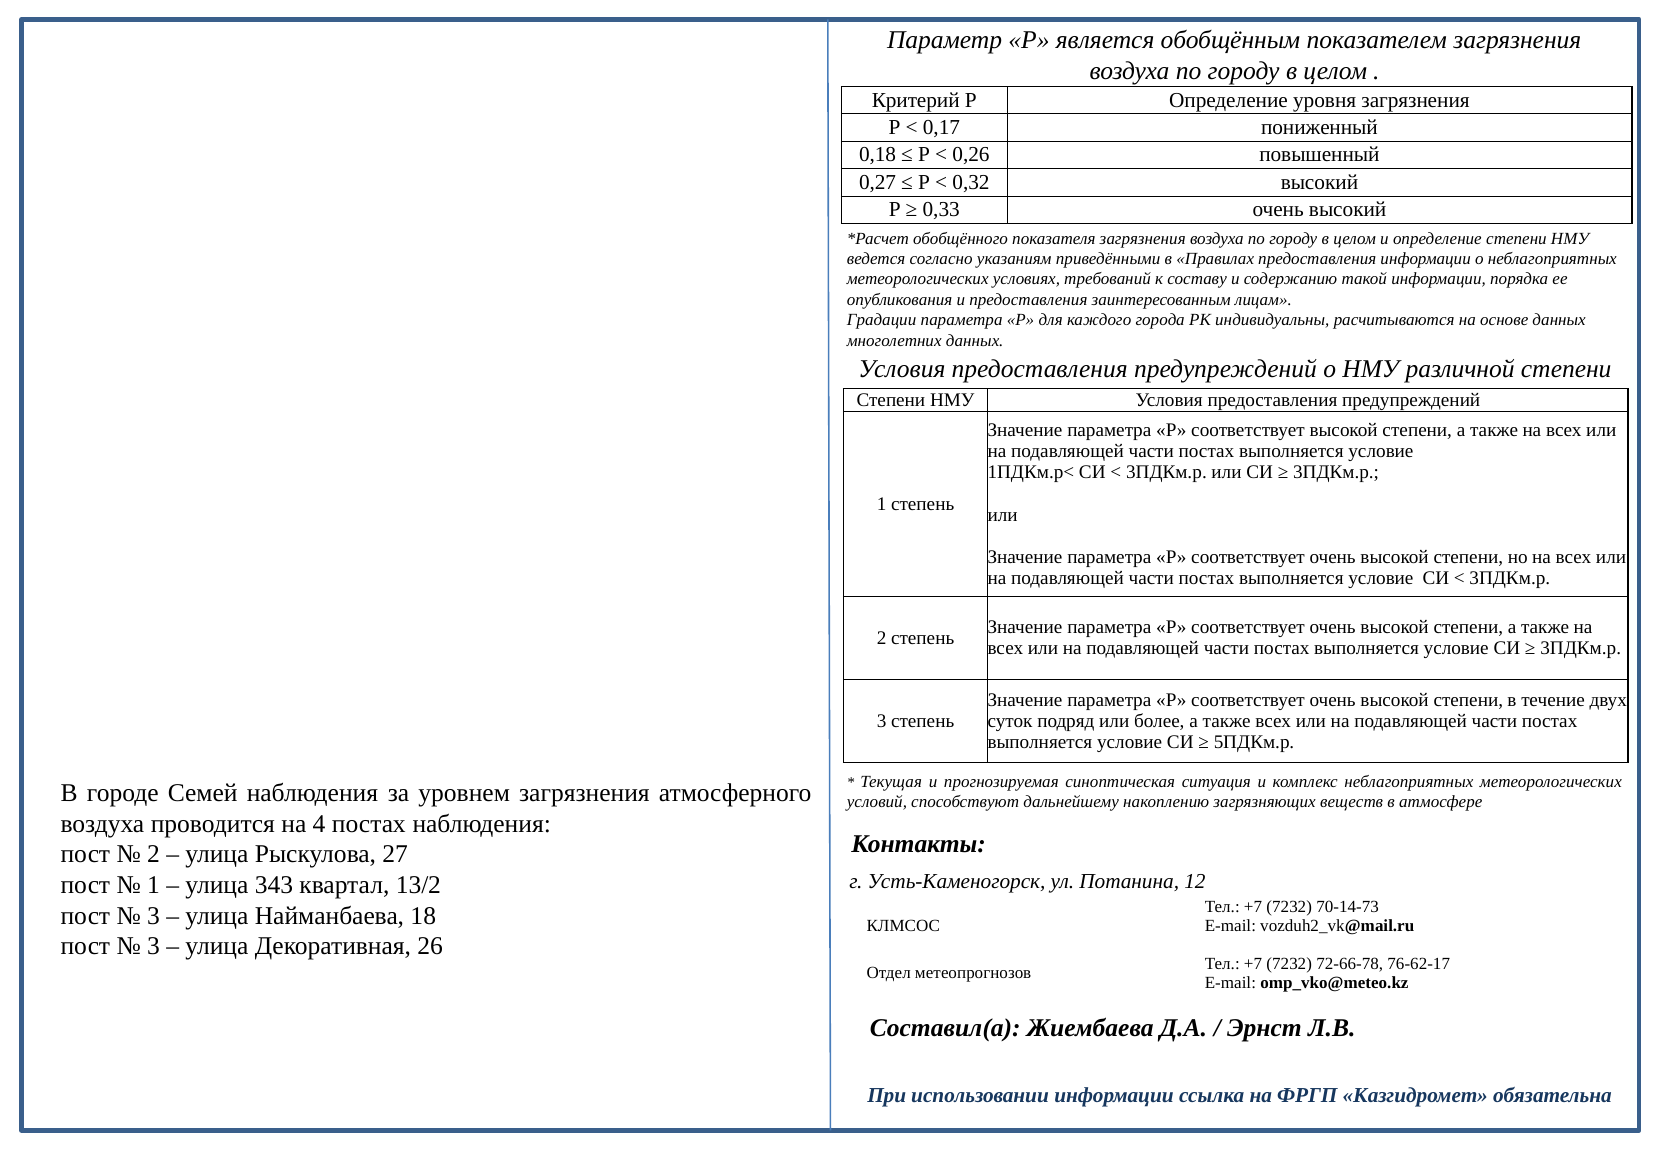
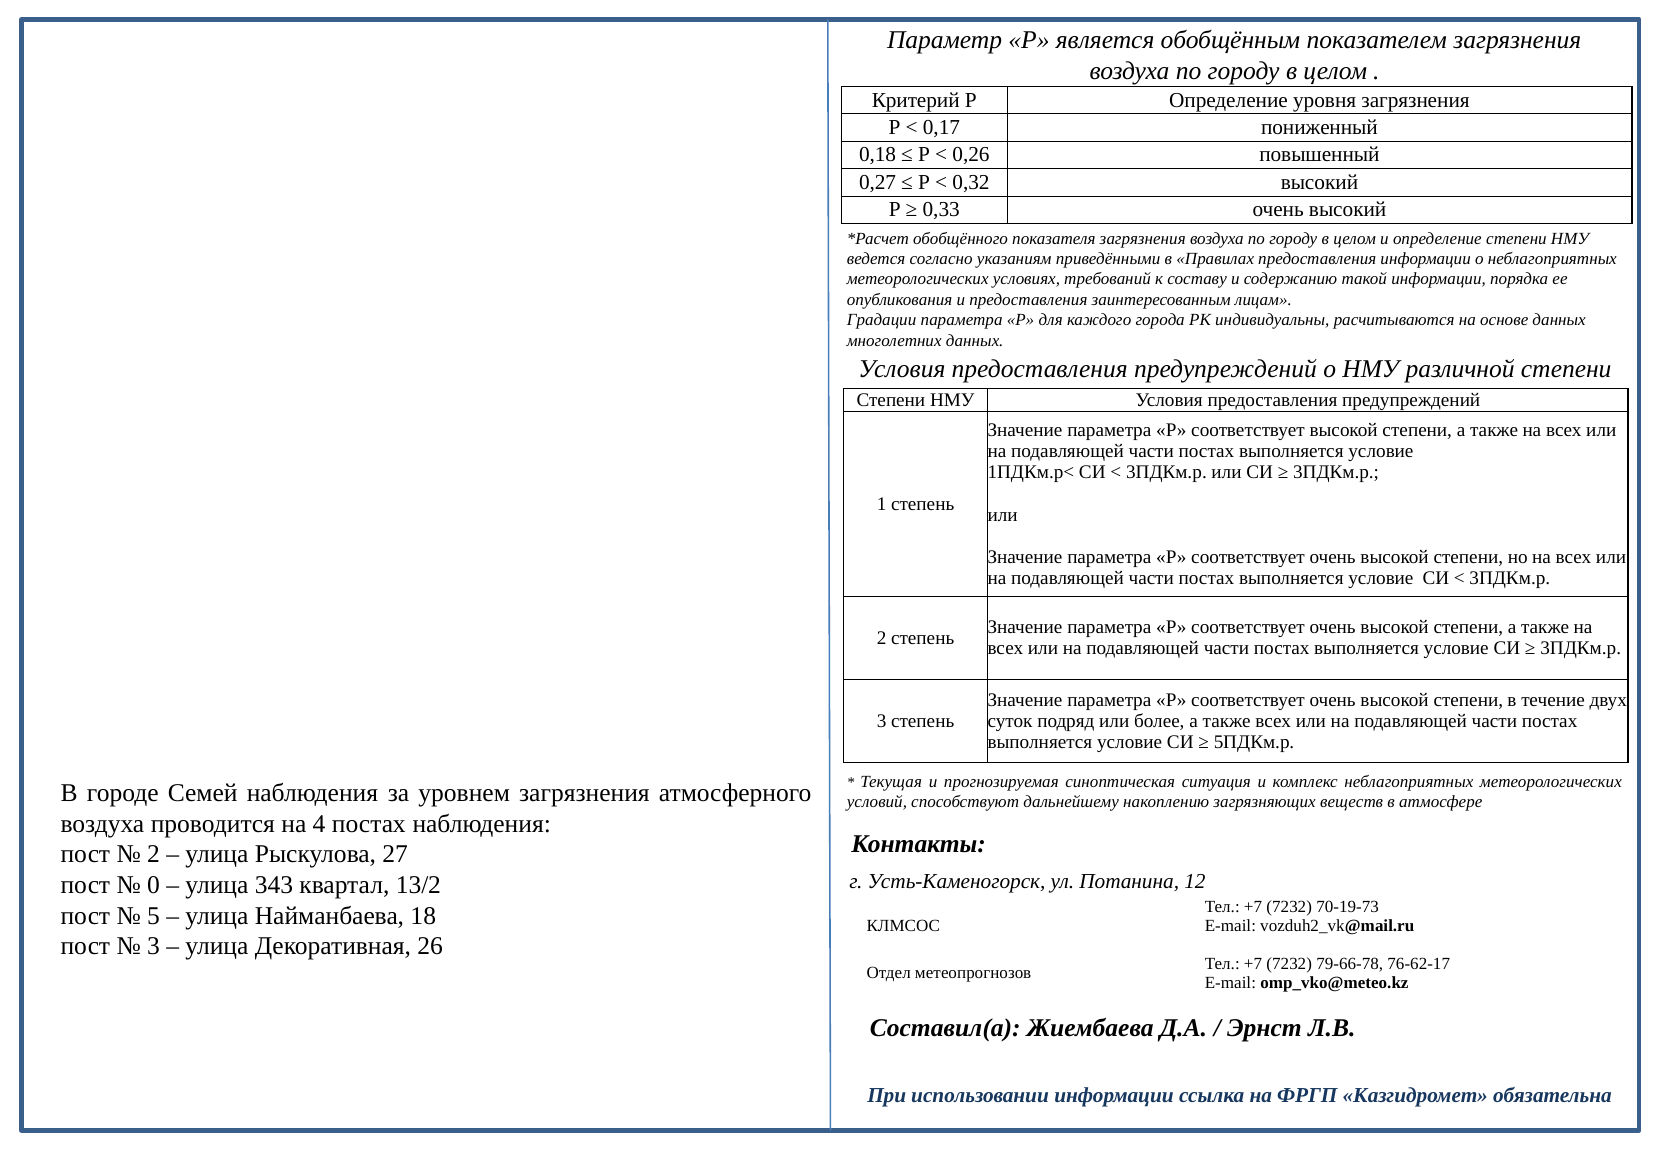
1 at (154, 885): 1 -> 0
70-14-73: 70-14-73 -> 70-19-73
3 at (154, 916): 3 -> 5
72-66-78: 72-66-78 -> 79-66-78
